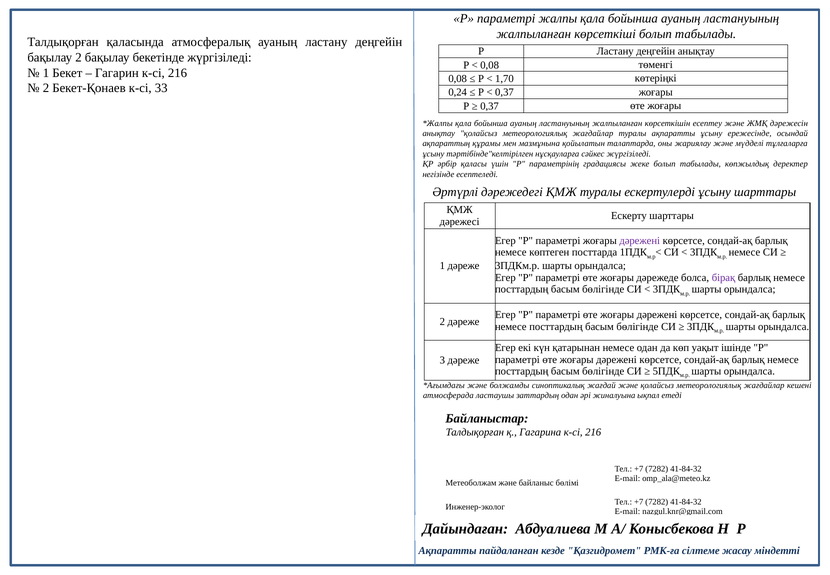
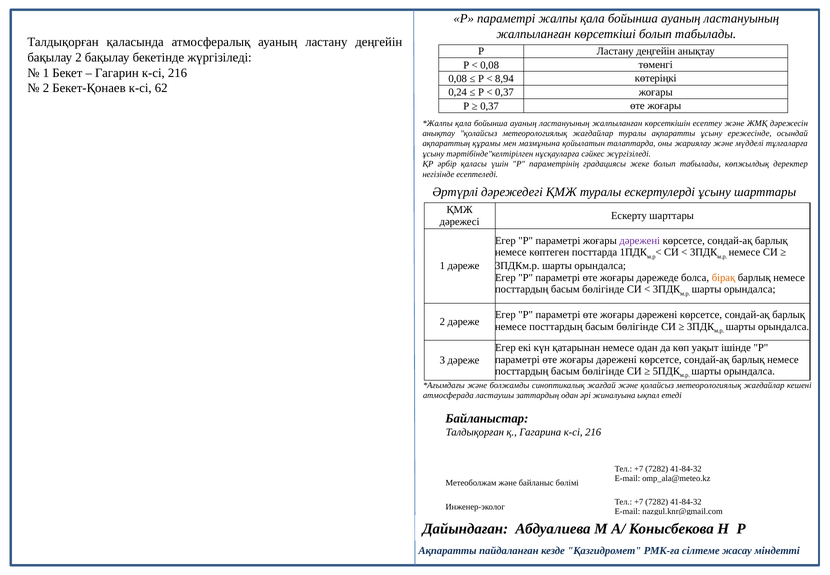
1,70: 1,70 -> 8,94
33: 33 -> 62
бірақ colour: purple -> orange
